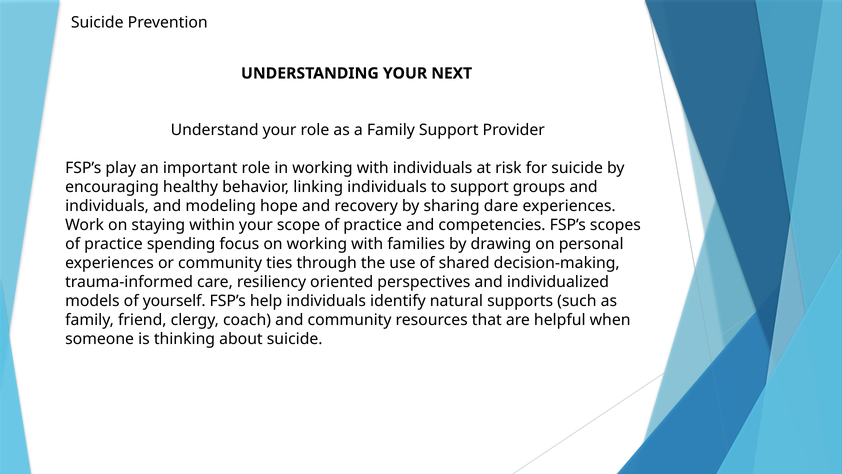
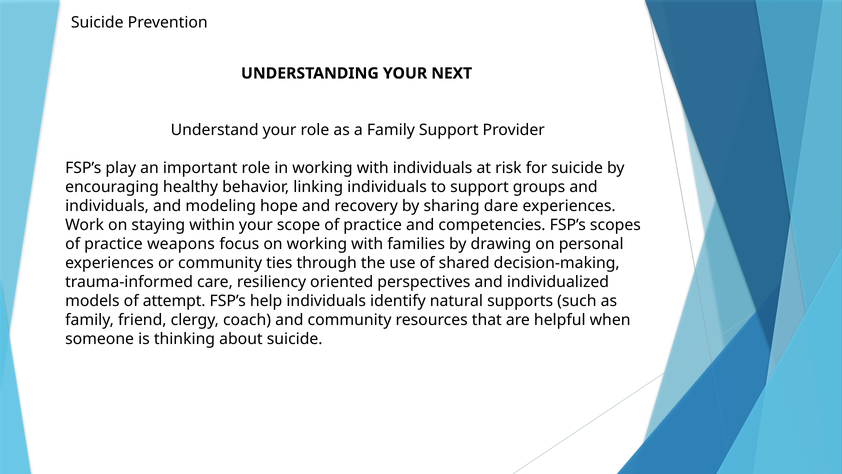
spending: spending -> weapons
yourself: yourself -> attempt
